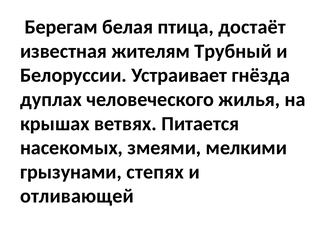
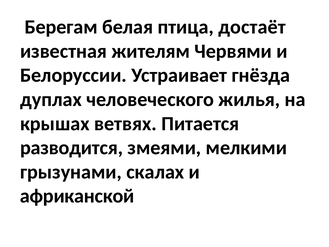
Трубный: Трубный -> Червями
насекомых: насекомых -> разводится
степях: степях -> скалах
отливающей: отливающей -> африканской
